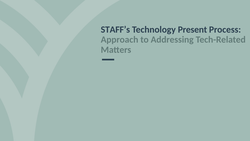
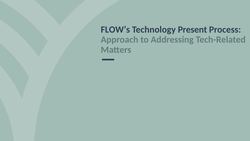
STAFF’s: STAFF’s -> FLOW’s
